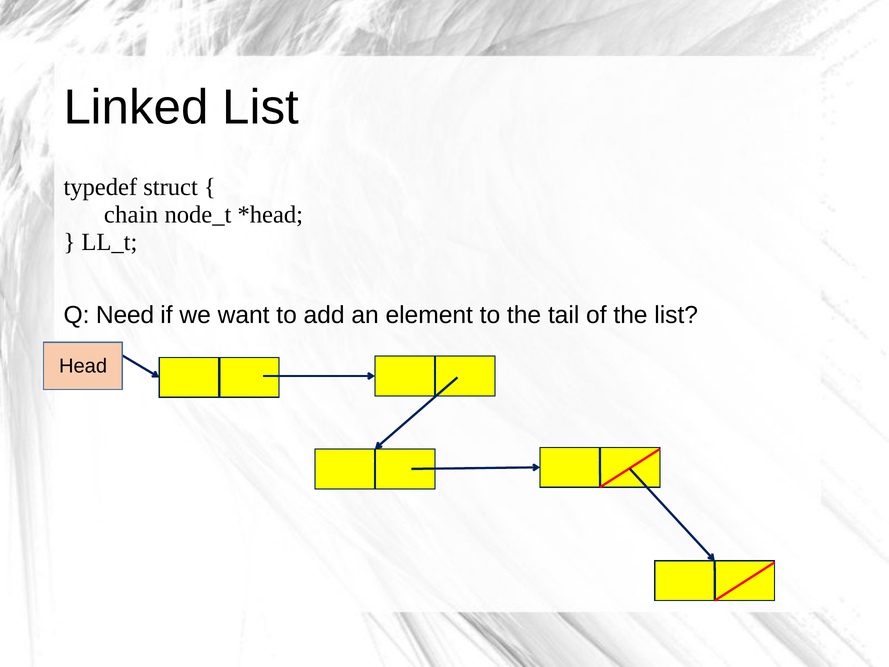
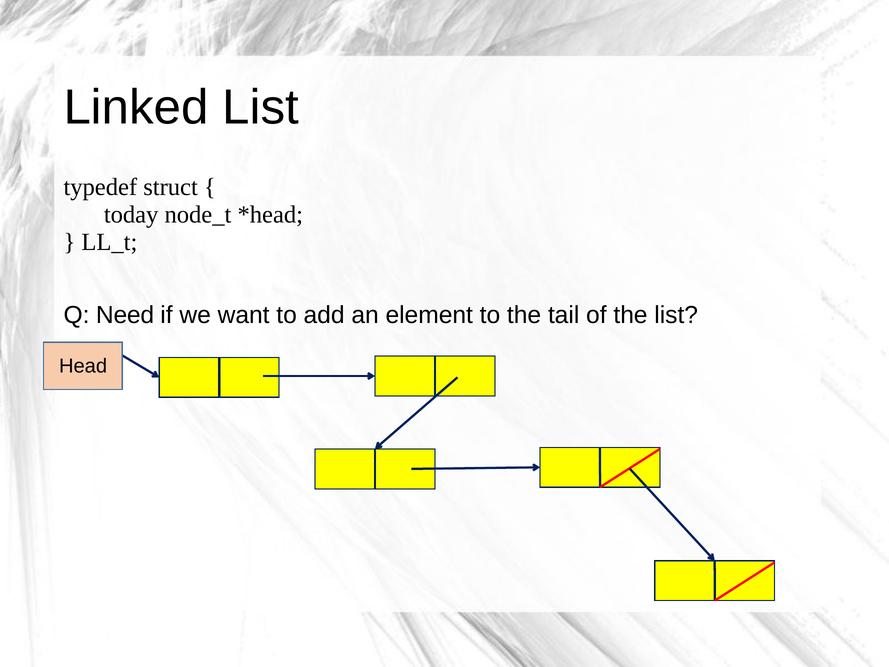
chain: chain -> today
